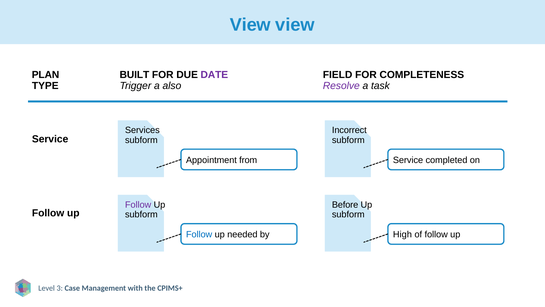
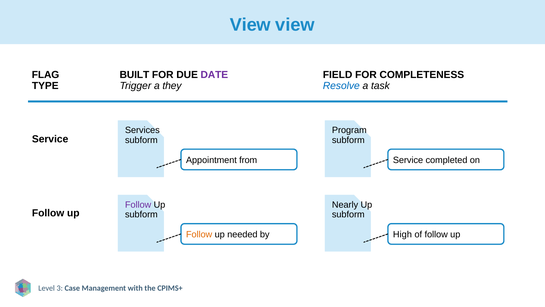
PLAN: PLAN -> FLAG
also: also -> they
Resolve colour: purple -> blue
Incorrect: Incorrect -> Program
Before: Before -> Nearly
Follow at (199, 234) colour: blue -> orange
